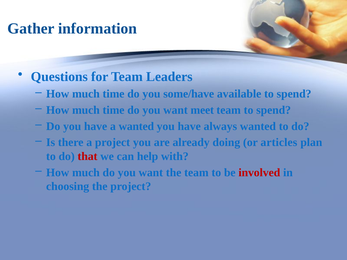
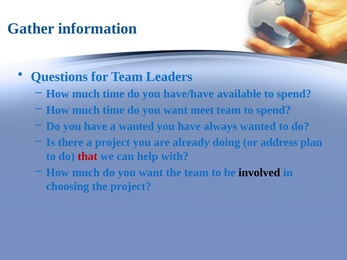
some/have: some/have -> have/have
articles: articles -> address
involved colour: red -> black
